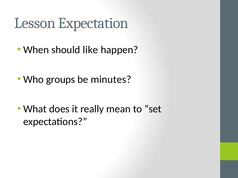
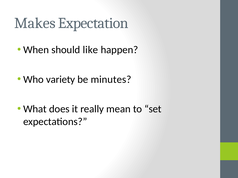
Lesson: Lesson -> Makes
groups: groups -> variety
